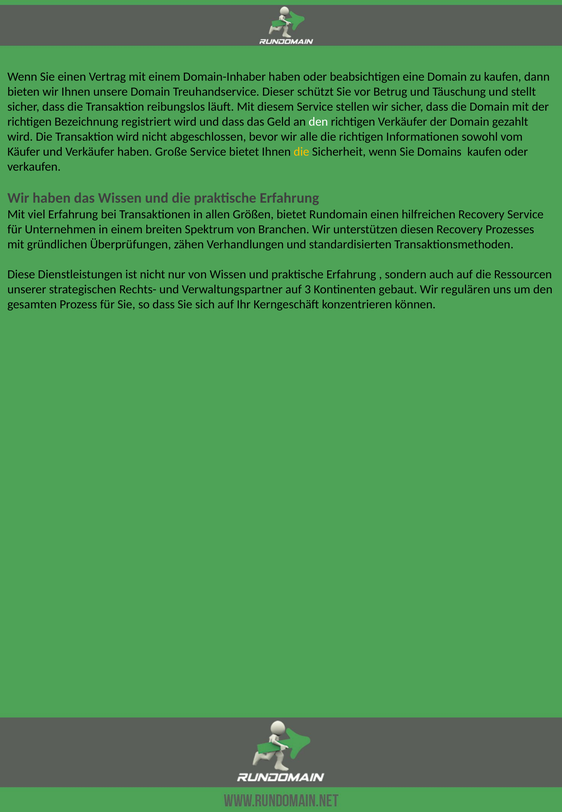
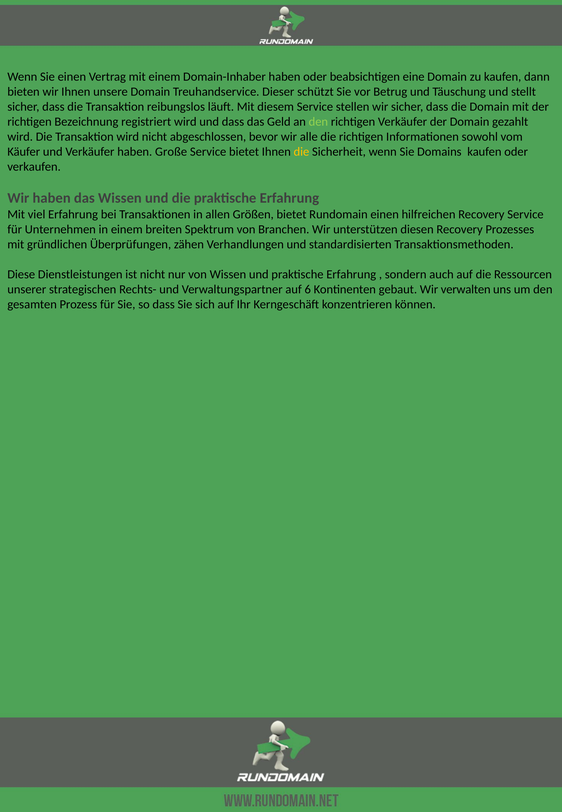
den at (318, 122) colour: white -> light green
3: 3 -> 6
regulären: regulären -> verwalten
